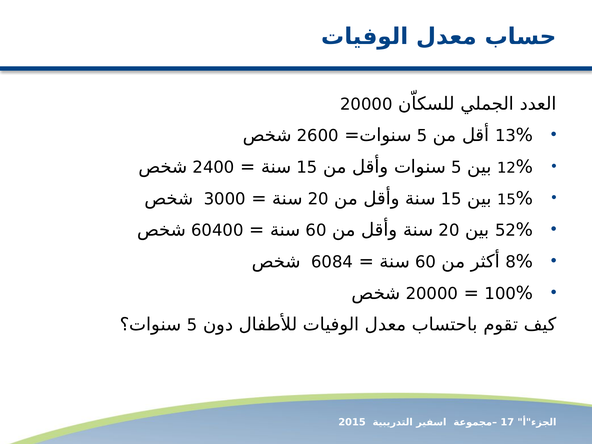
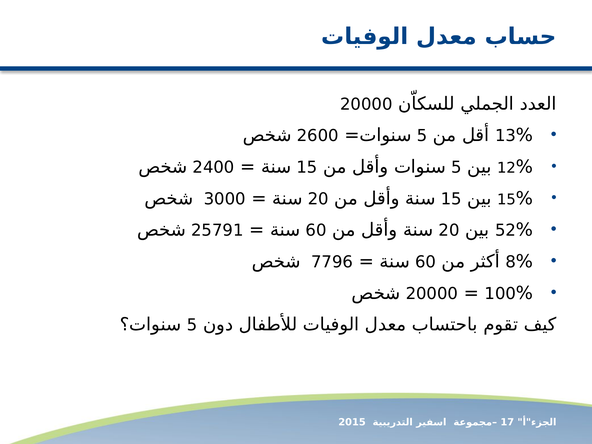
60400: 60400 -> 25791
6084: 6084 -> 7796
